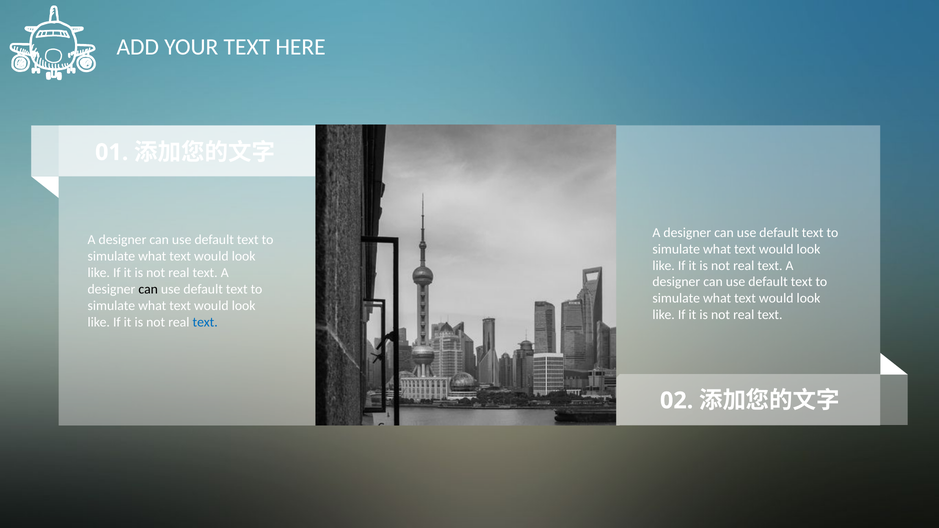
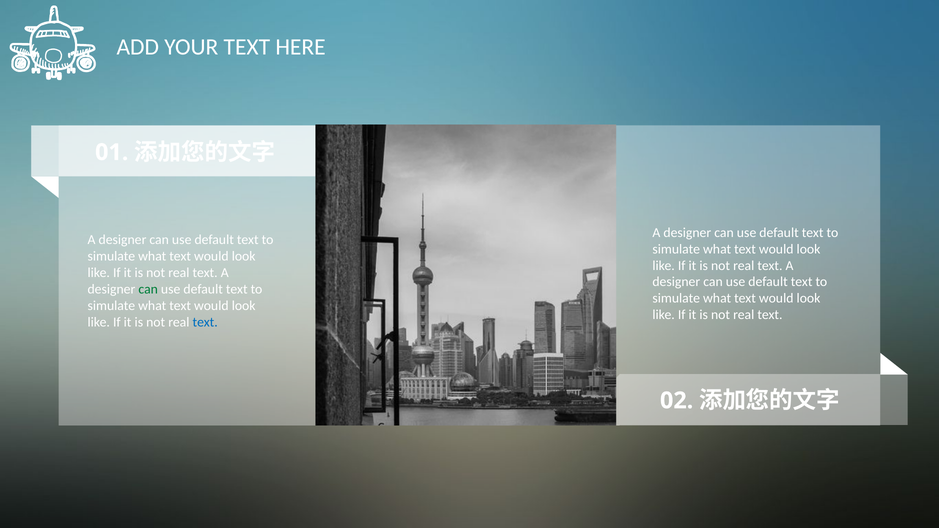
can at (148, 289) colour: black -> green
